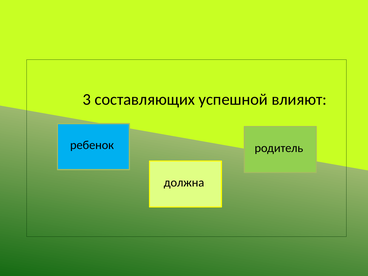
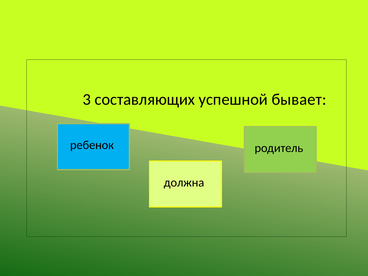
влияют: влияют -> бывает
